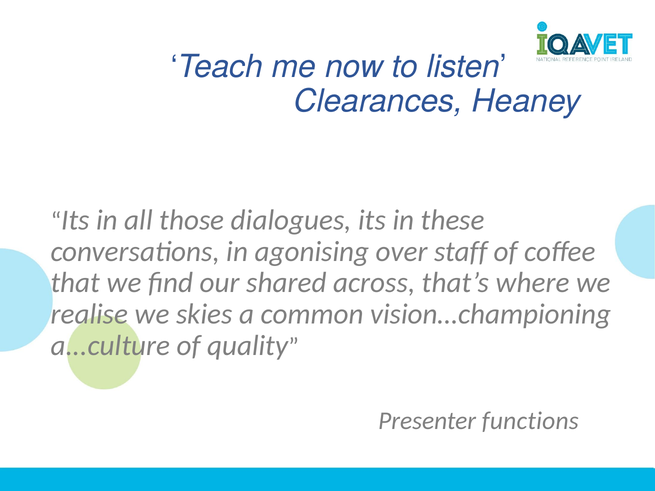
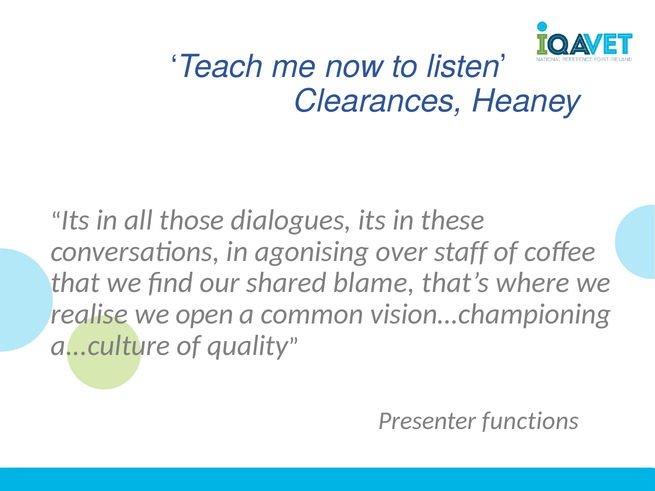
across: across -> blame
skies: skies -> open
